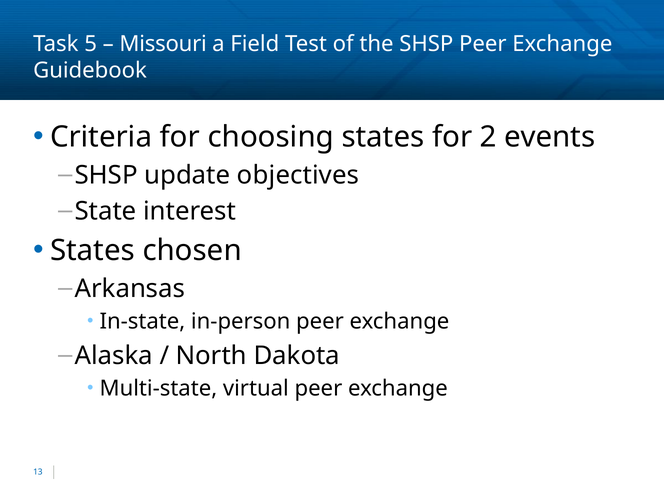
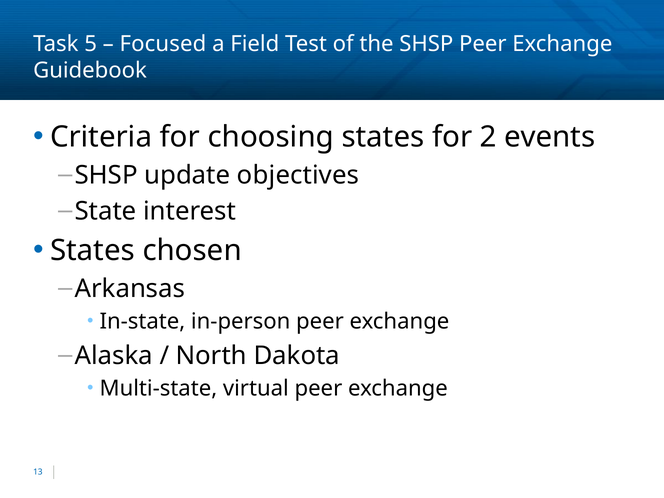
Missouri: Missouri -> Focused
